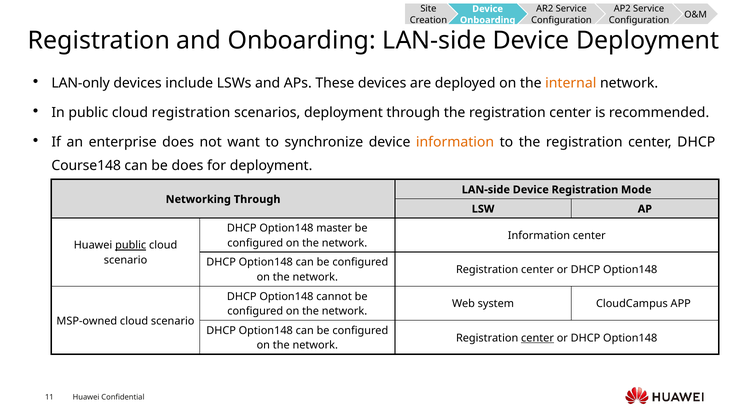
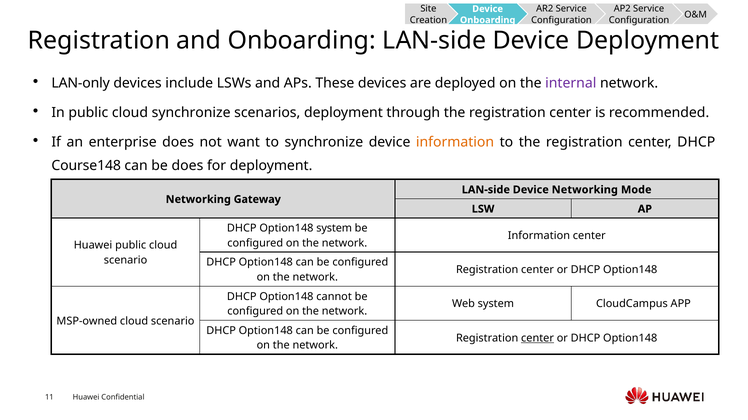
internal colour: orange -> purple
cloud registration: registration -> synchronize
Device Registration: Registration -> Networking
Networking Through: Through -> Gateway
Option148 master: master -> system
public at (131, 246) underline: present -> none
